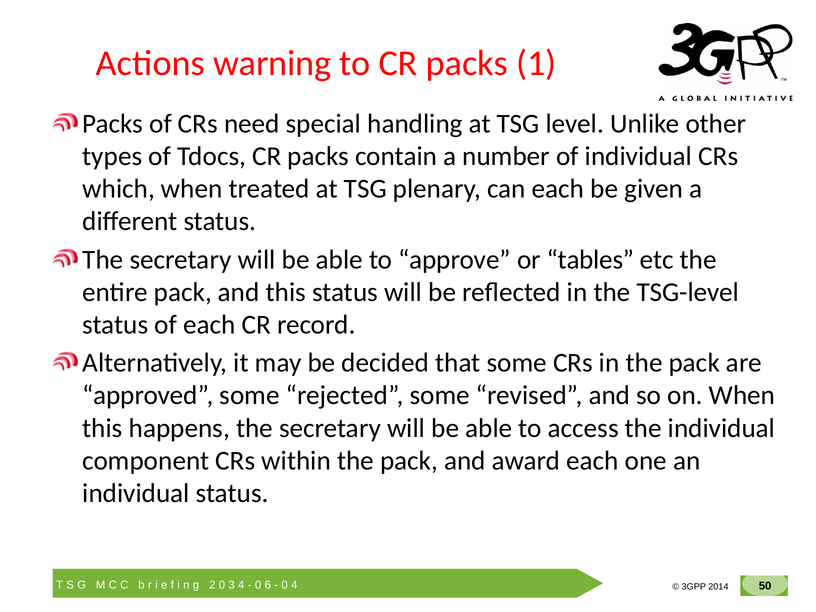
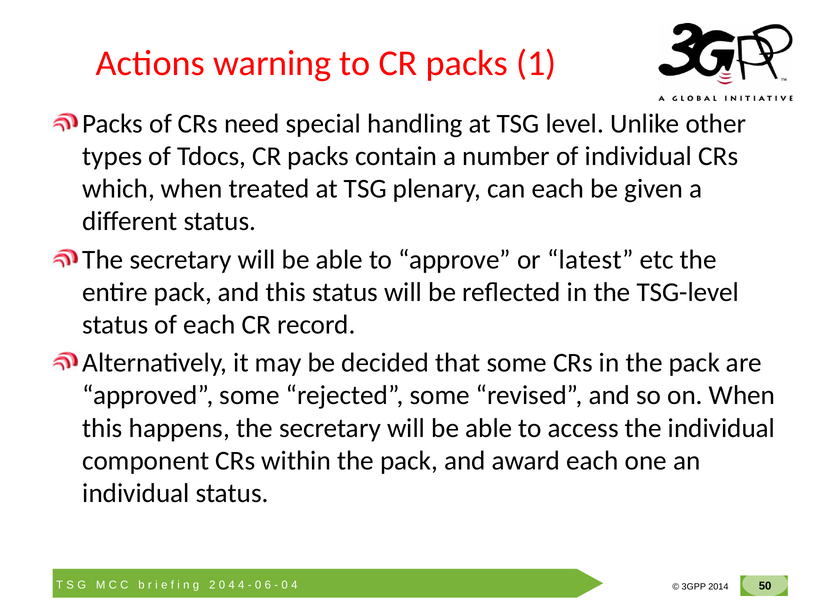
tables: tables -> latest
3 at (232, 585): 3 -> 4
